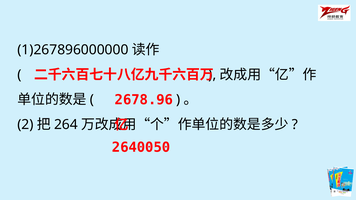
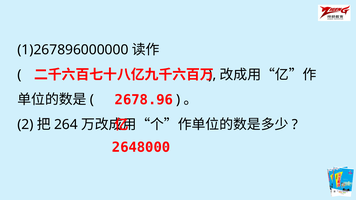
2640050: 2640050 -> 2648000
